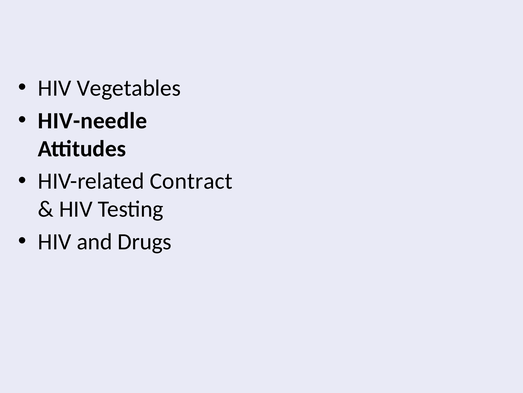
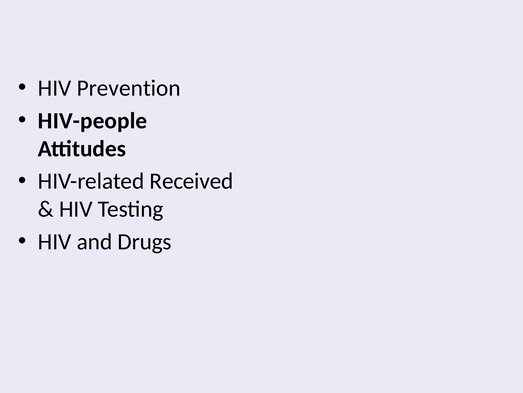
Vegetables: Vegetables -> Prevention
HIV-needle: HIV-needle -> HIV-people
Contract: Contract -> Received
